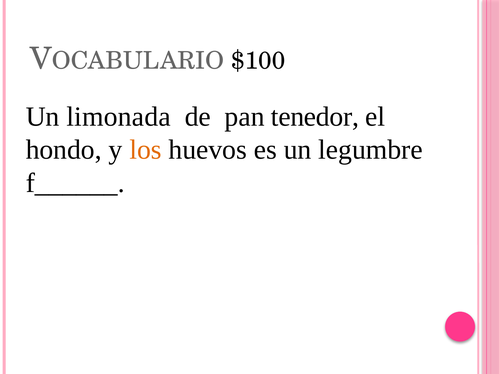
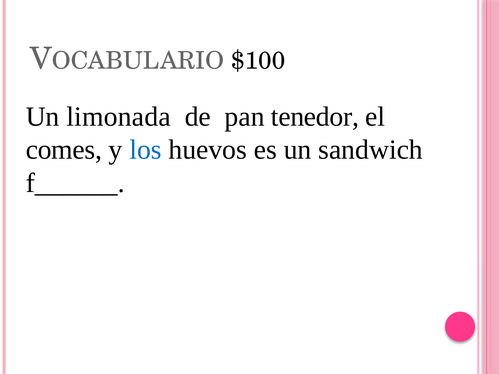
hondo: hondo -> comes
los colour: orange -> blue
legumbre: legumbre -> sandwich
